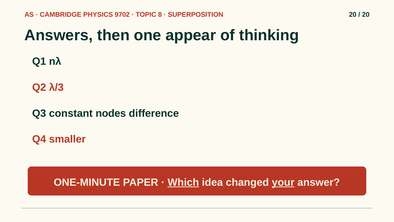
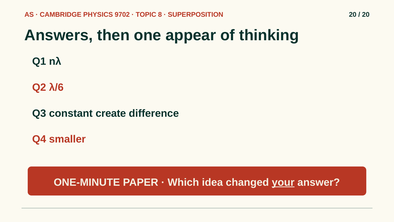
λ/3: λ/3 -> λ/6
nodes: nodes -> create
Which underline: present -> none
